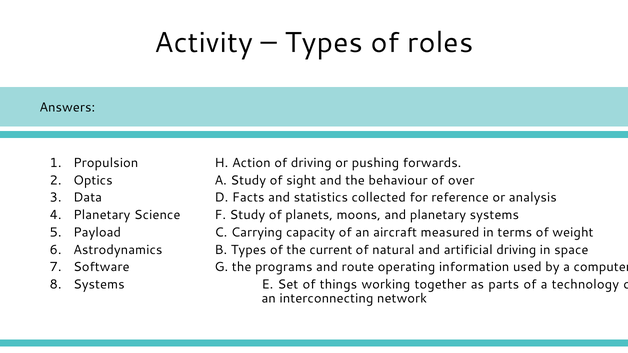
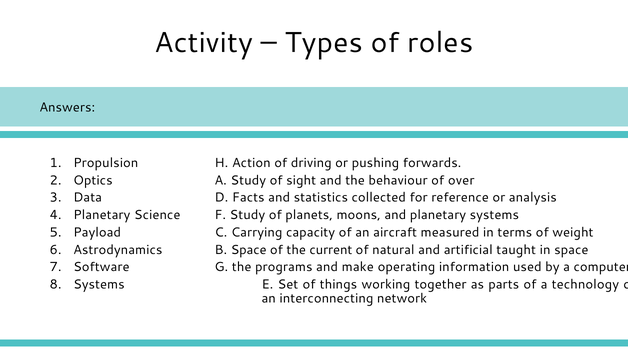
B Types: Types -> Space
artificial driving: driving -> taught
route: route -> make
